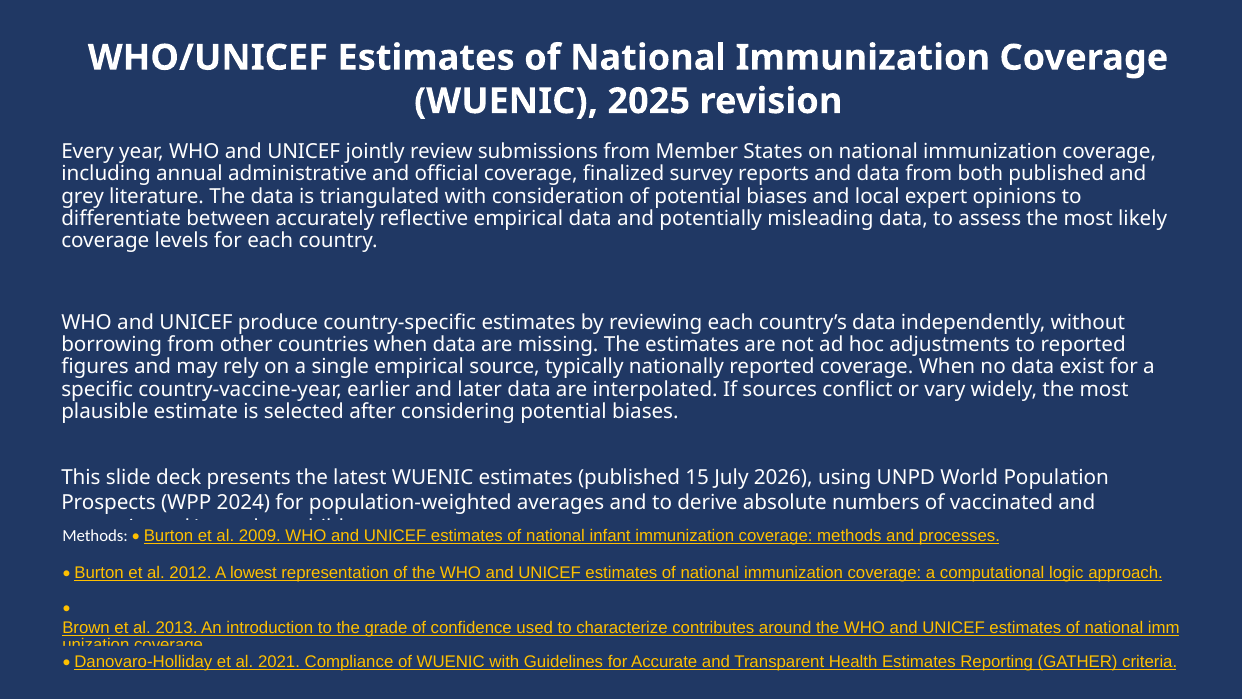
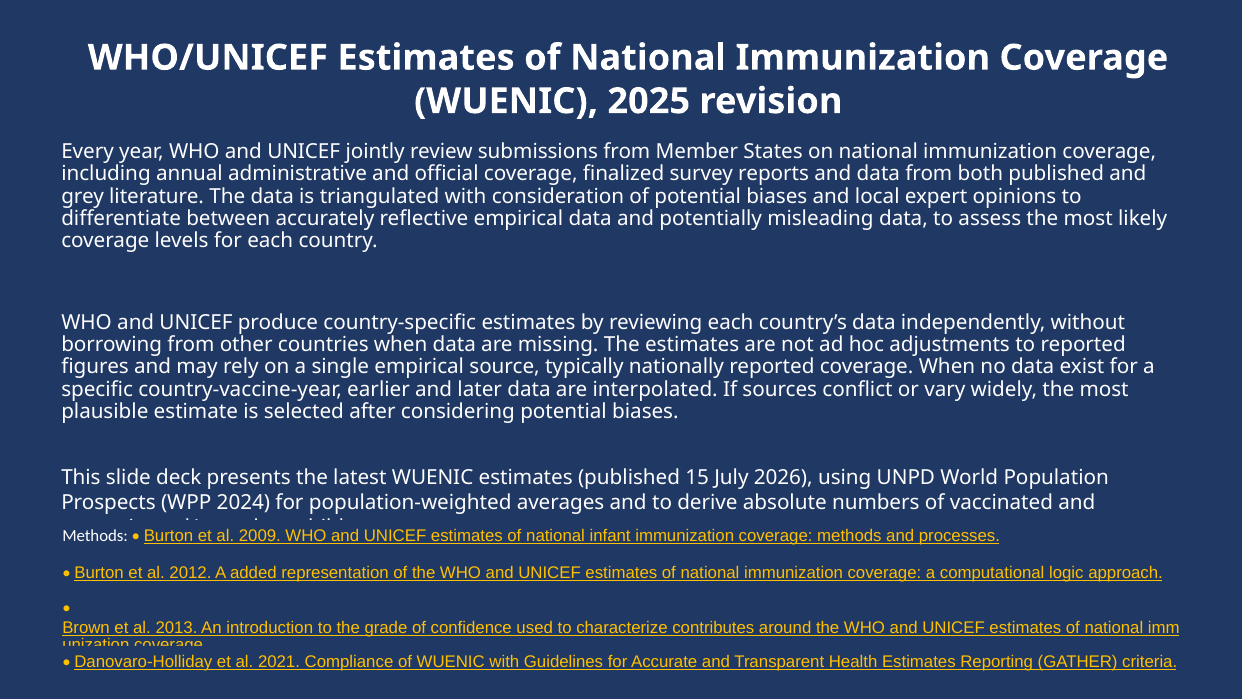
lowest: lowest -> added
